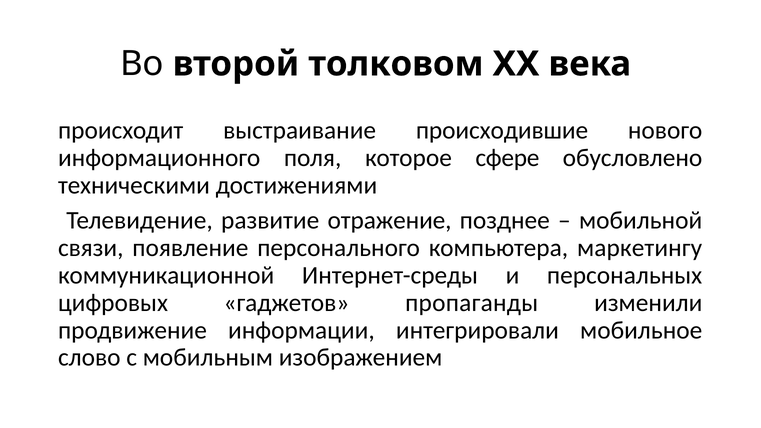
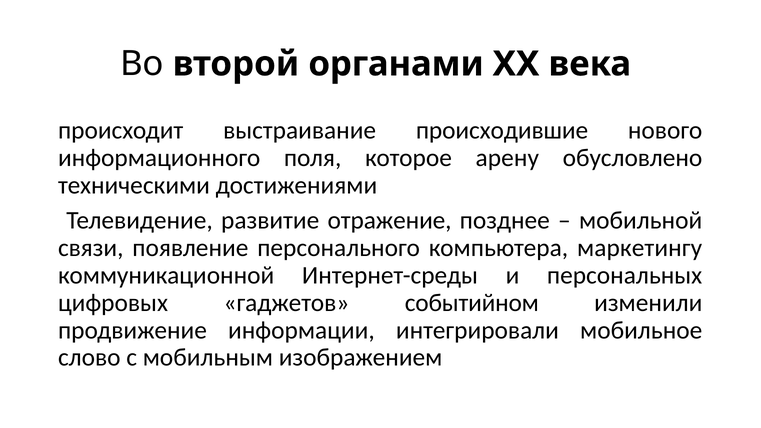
толковом: толковом -> органами
сфере: сфере -> арену
пропаганды: пропаганды -> событийном
